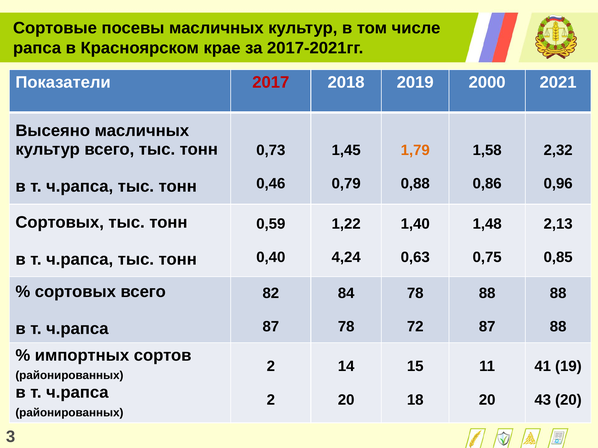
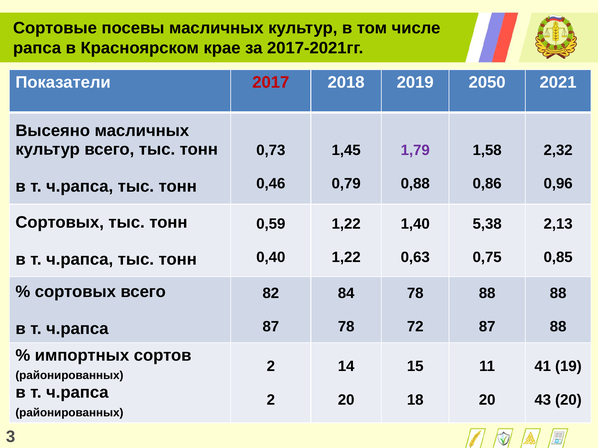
2000: 2000 -> 2050
1,79 colour: orange -> purple
1,48: 1,48 -> 5,38
4,24 at (346, 258): 4,24 -> 1,22
